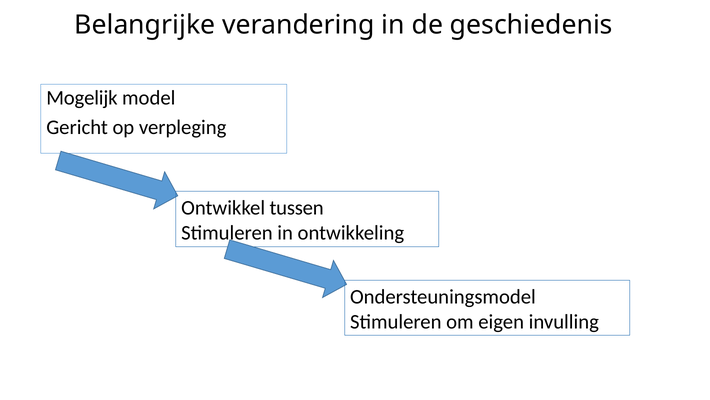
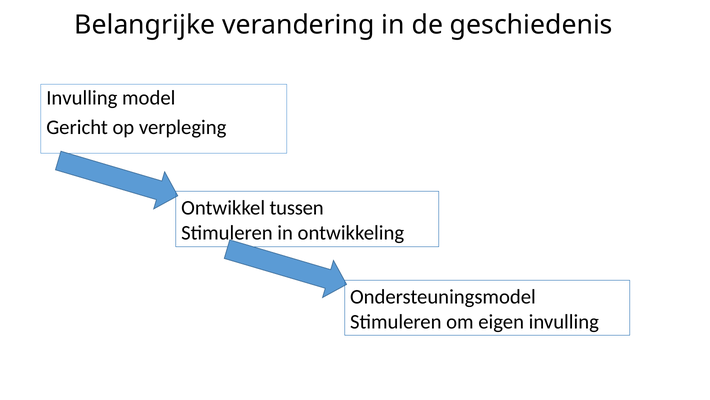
Mogelijk at (82, 98): Mogelijk -> Invulling
